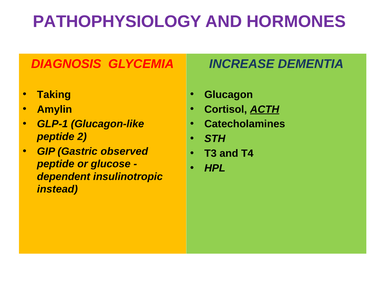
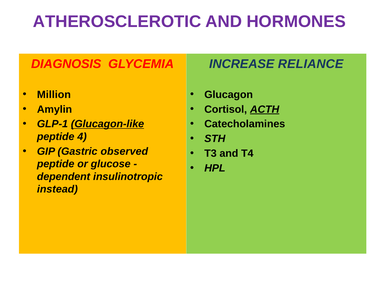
PATHOPHYSIOLOGY: PATHOPHYSIOLOGY -> ATHEROSCLEROTIC
DEMENTIA: DEMENTIA -> RELIANCE
Taking: Taking -> Million
Glucagon-like underline: none -> present
2: 2 -> 4
